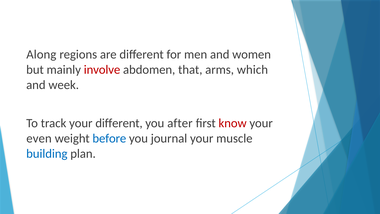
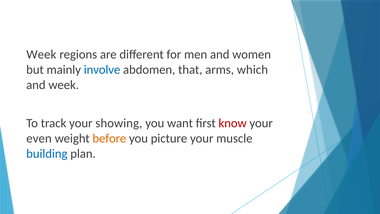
Along at (41, 54): Along -> Week
involve colour: red -> blue
your different: different -> showing
after: after -> want
before colour: blue -> orange
journal: journal -> picture
